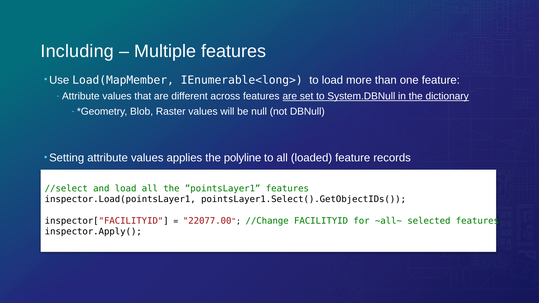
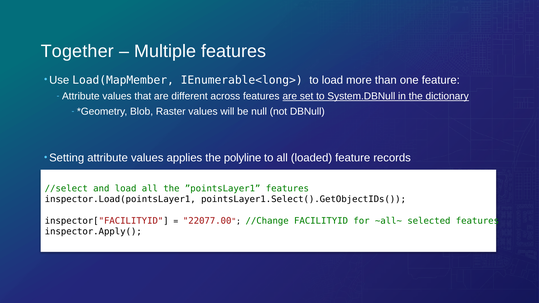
Including: Including -> Together
